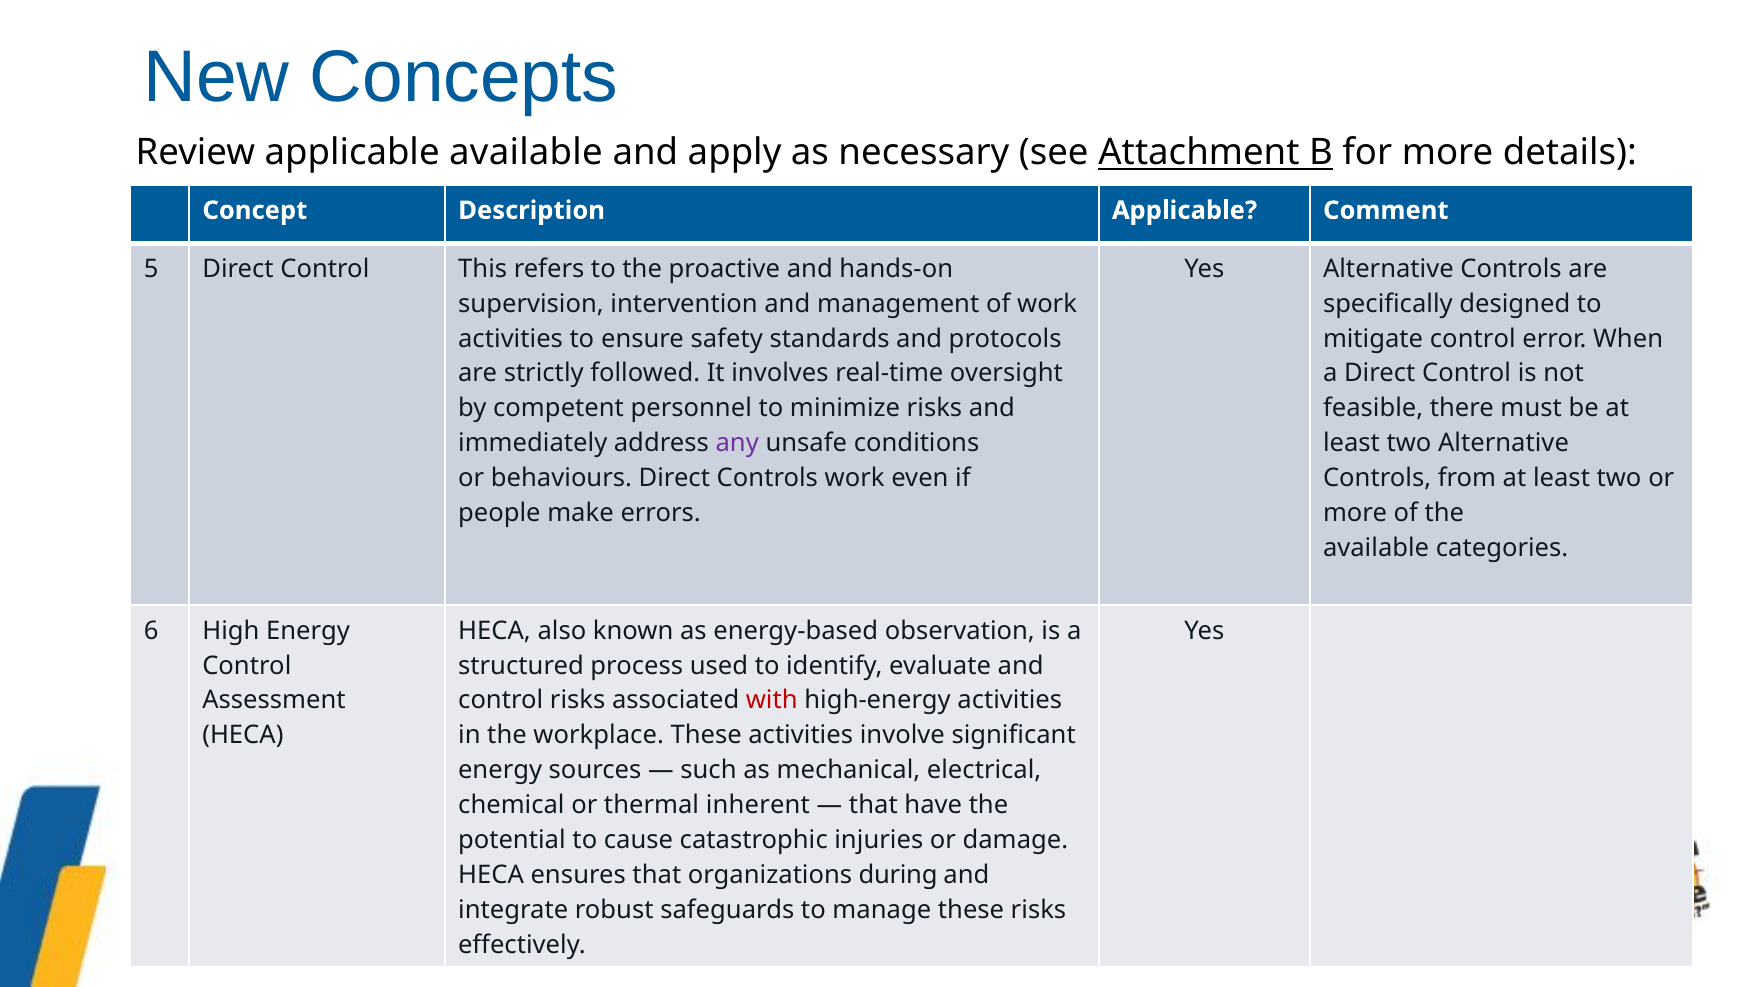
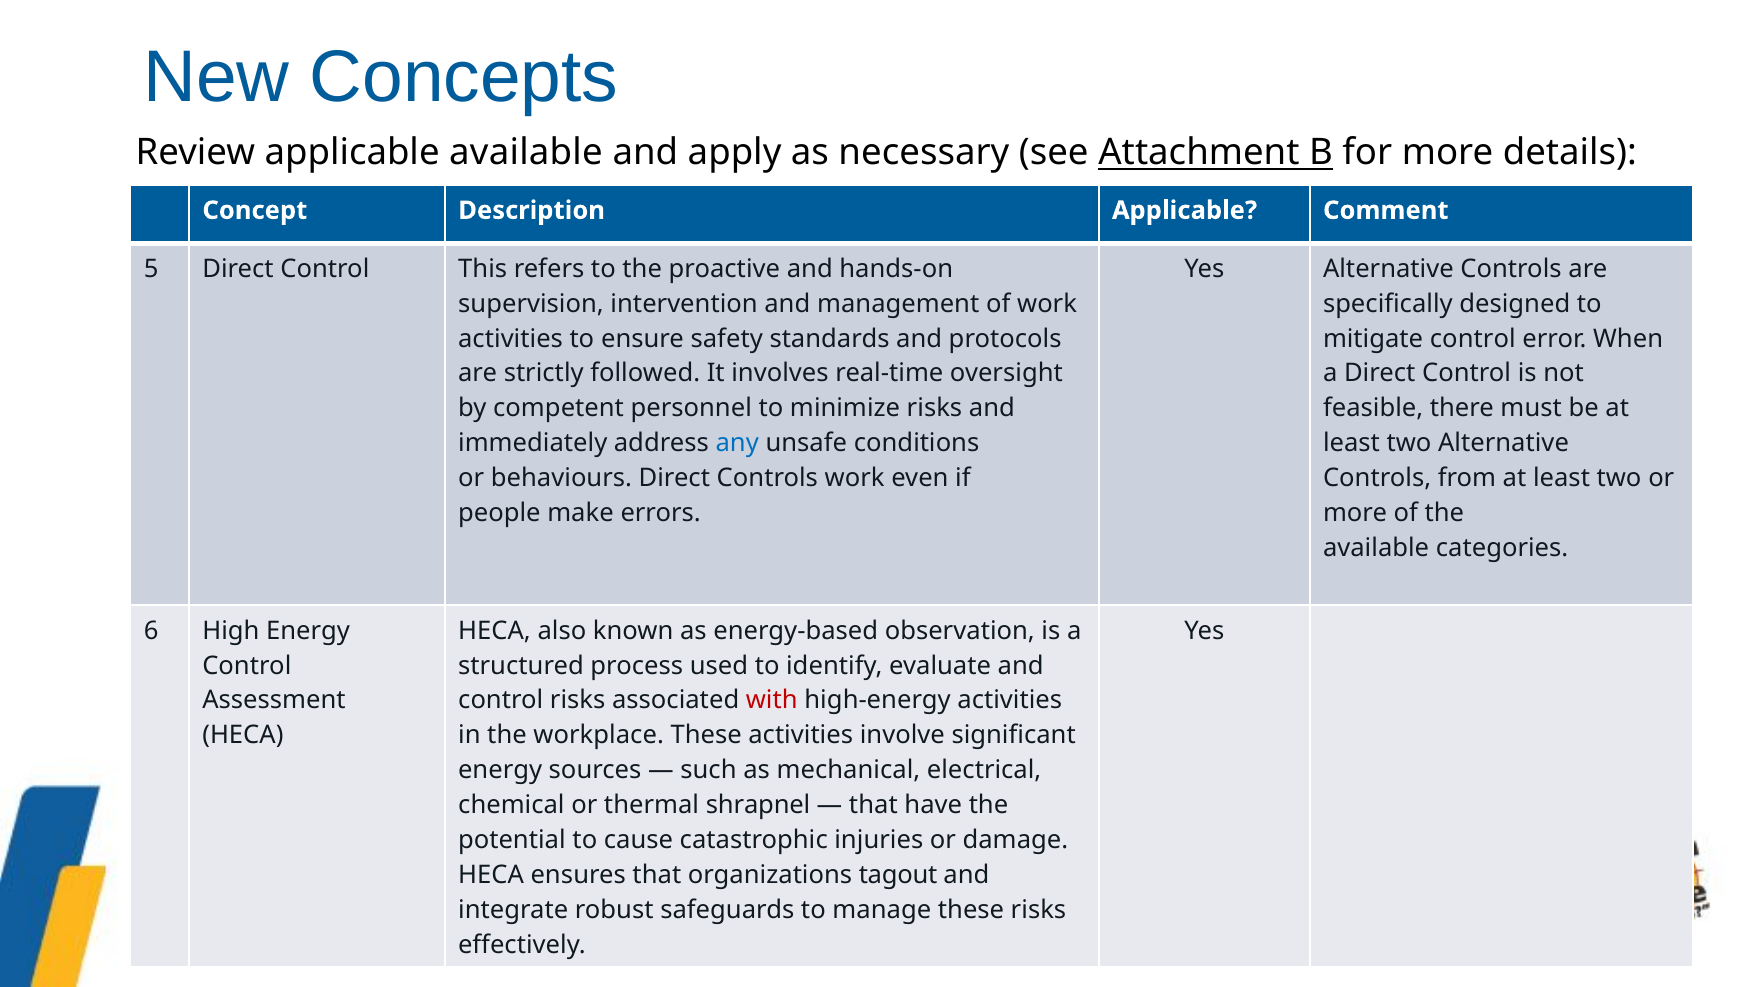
any colour: purple -> blue
inherent: inherent -> shrapnel
during: during -> tagout
